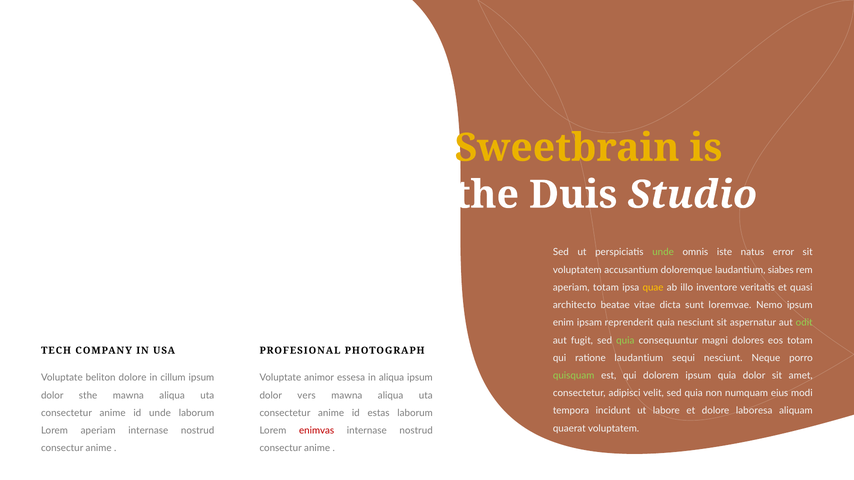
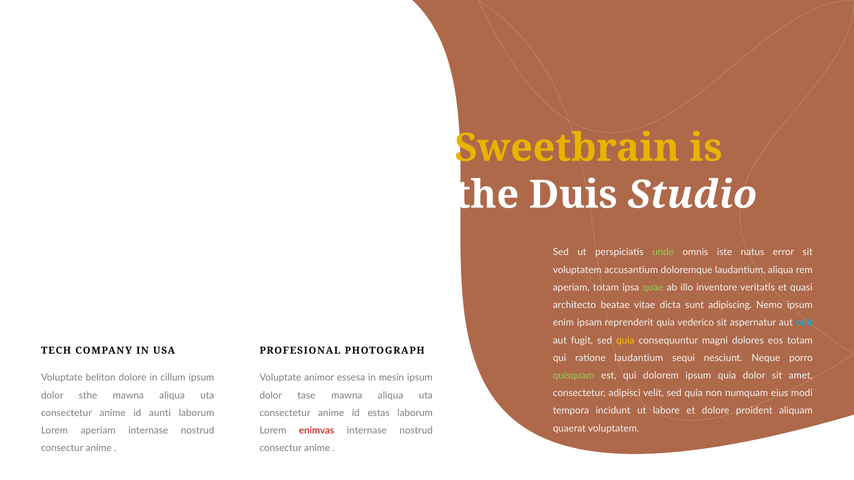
laudantium siabes: siabes -> aliqua
quae colour: yellow -> light green
loremvae: loremvae -> adipiscing
quia nesciunt: nesciunt -> vederico
odit colour: light green -> light blue
quia at (625, 341) colour: light green -> yellow
in aliqua: aliqua -> mesin
vers: vers -> tase
laboresa: laboresa -> proident
id unde: unde -> aunti
